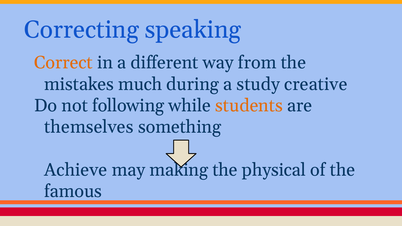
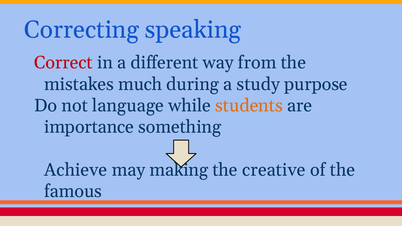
Correct colour: orange -> red
creative: creative -> purpose
following: following -> language
themselves: themselves -> importance
physical: physical -> creative
